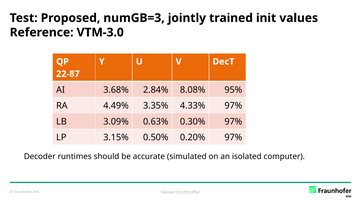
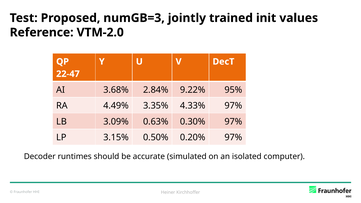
VTM-3.0: VTM-3.0 -> VTM-2.0
22-87: 22-87 -> 22-47
8.08%: 8.08% -> 9.22%
